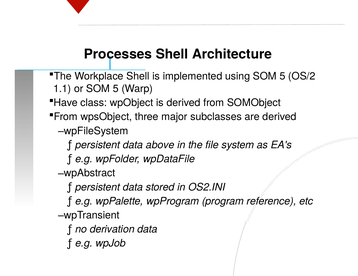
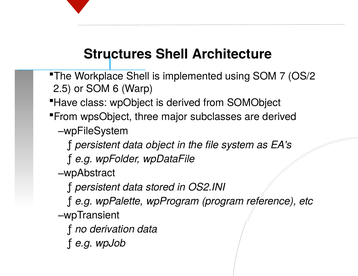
Processes: Processes -> Structures
using SOM 5: 5 -> 7
1.1: 1.1 -> 2.5
or SOM 5: 5 -> 6
above: above -> object
